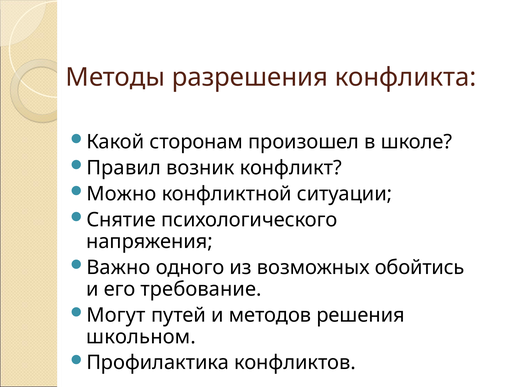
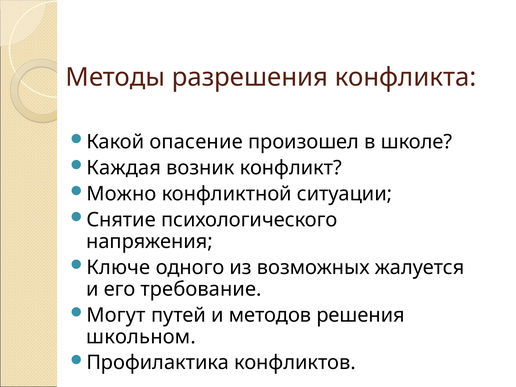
сторонам: сторонам -> опасение
Правил: Правил -> Каждая
Важно: Важно -> Ключе
обойтись: обойтись -> жалуется
